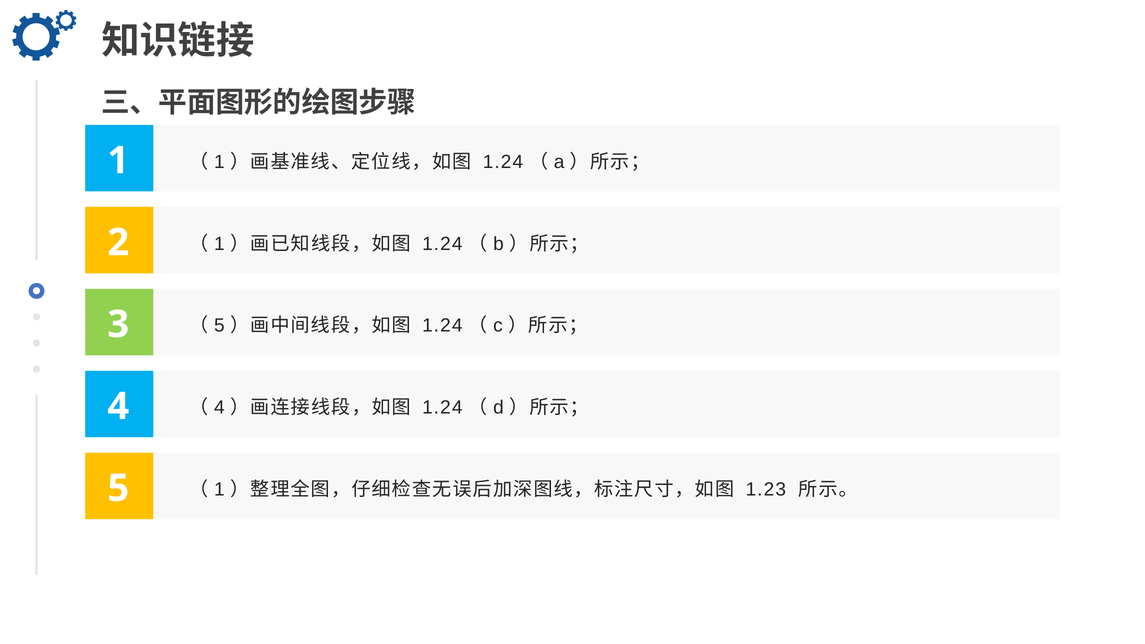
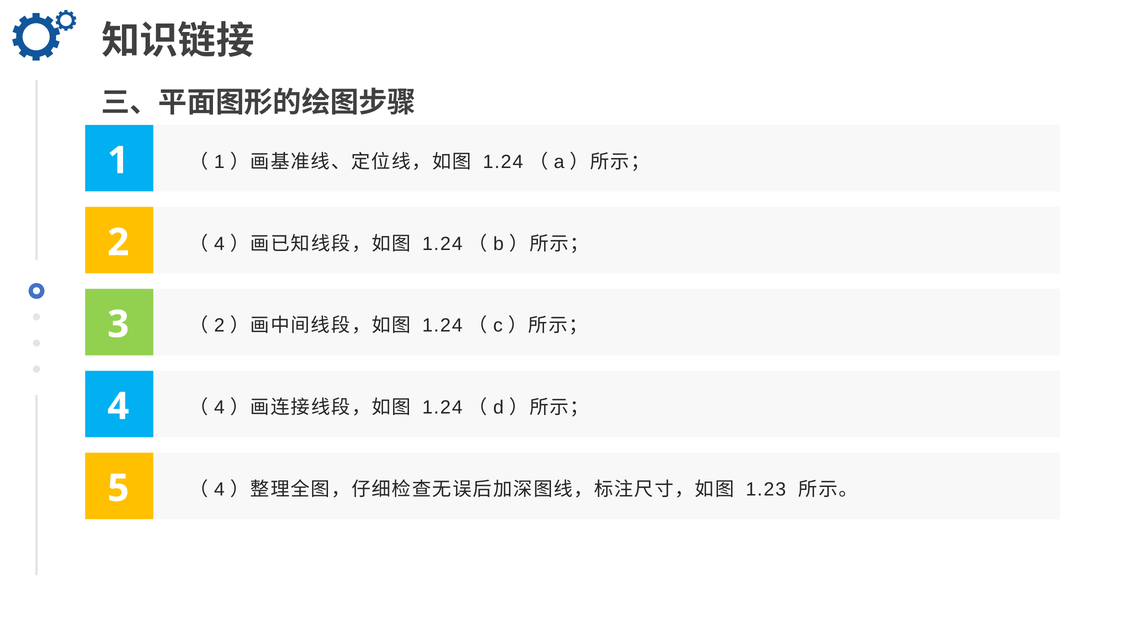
1 at (219, 244): 1 -> 4
5 at (219, 326): 5 -> 2
1 at (219, 490): 1 -> 4
